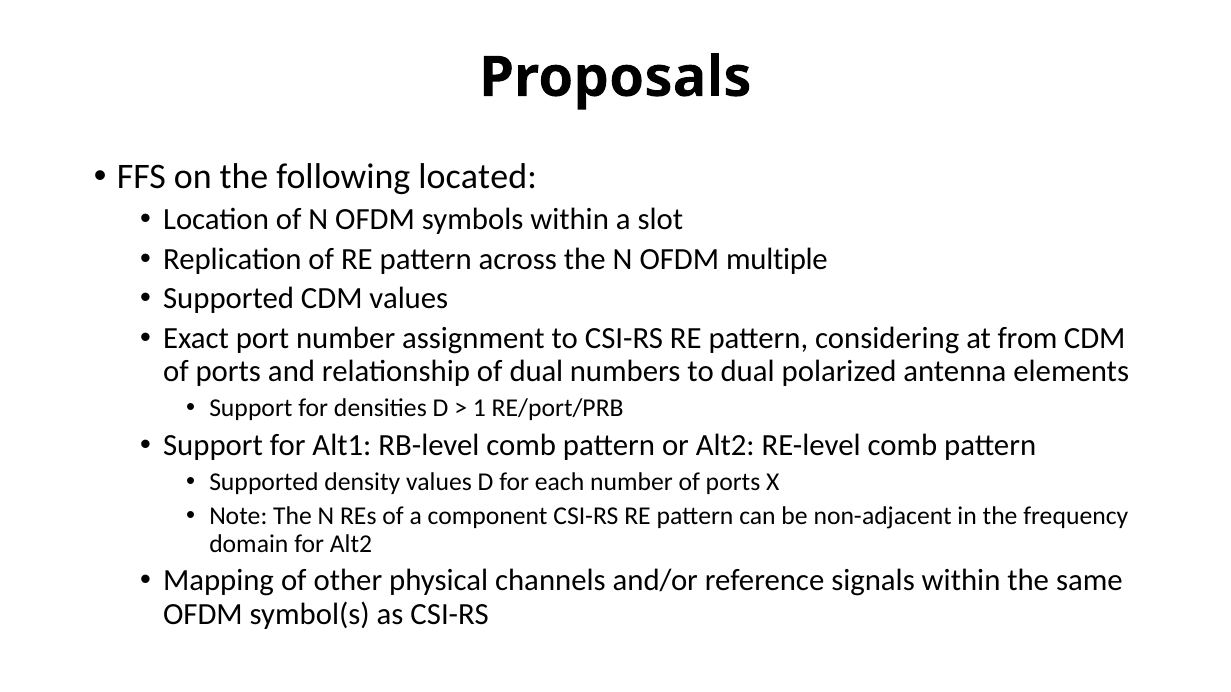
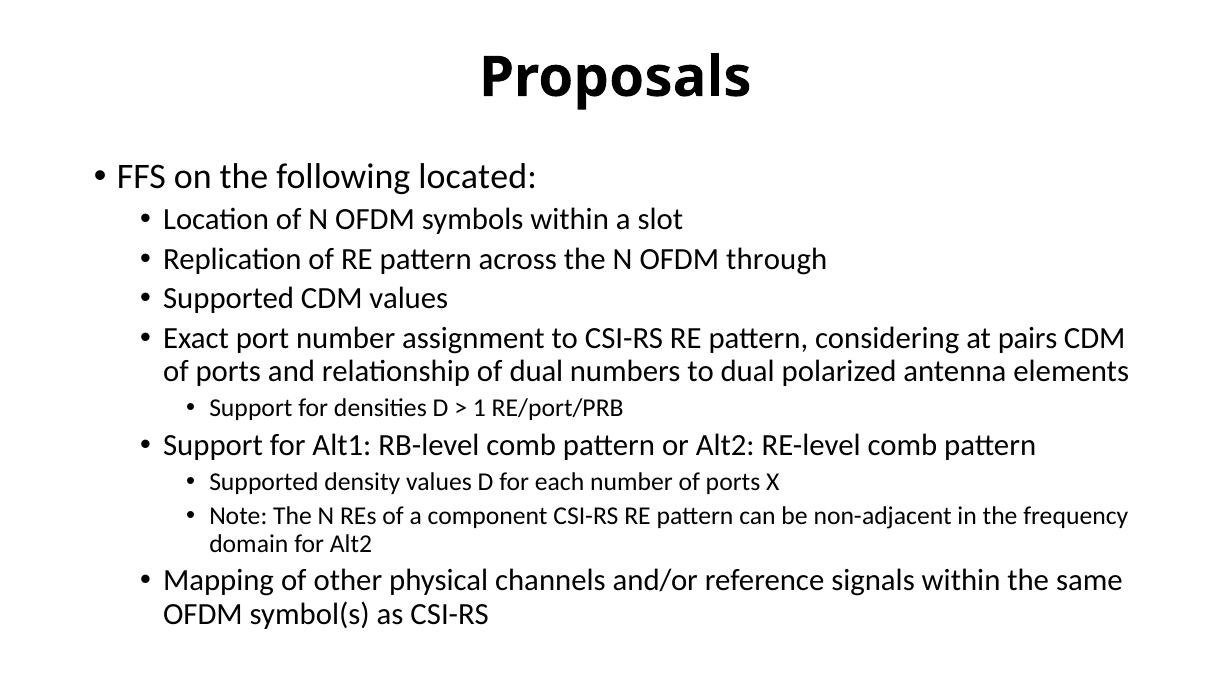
multiple: multiple -> through
from: from -> pairs
